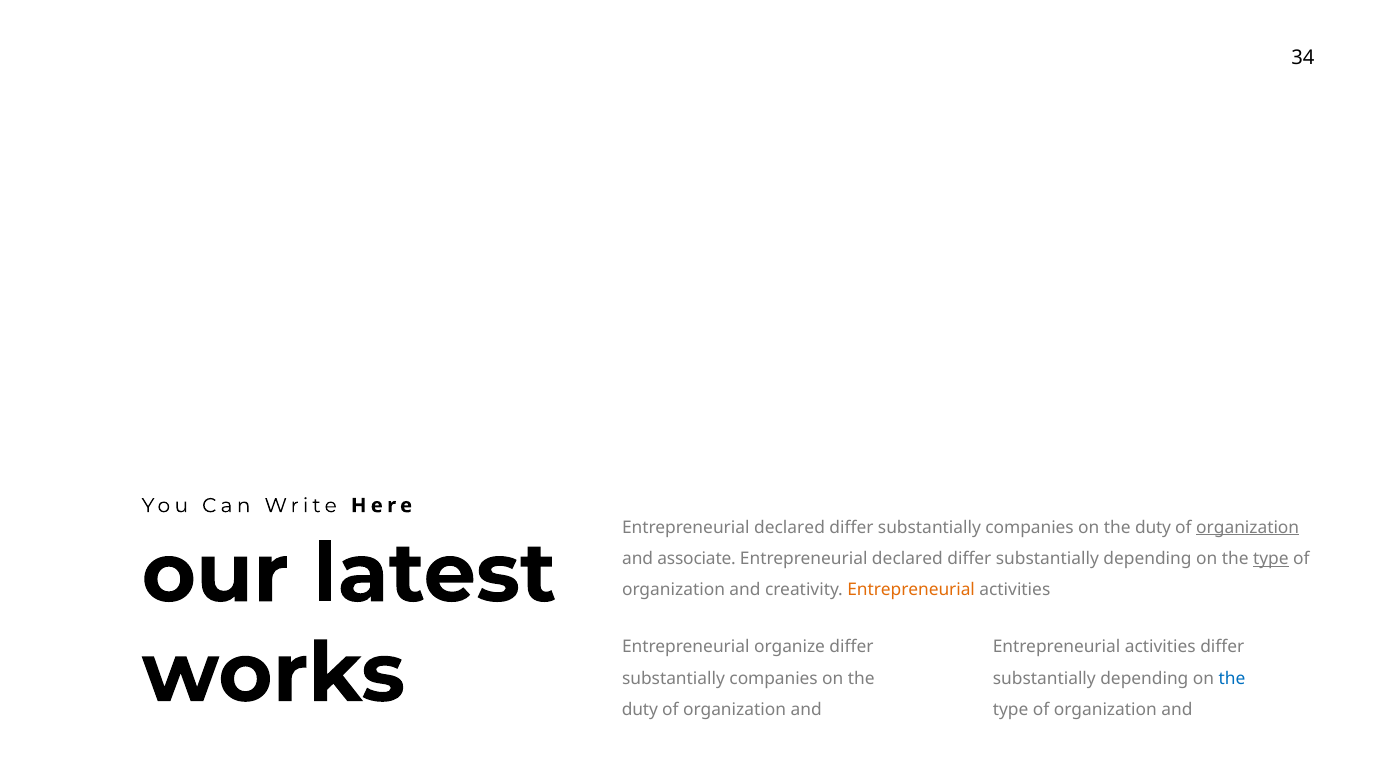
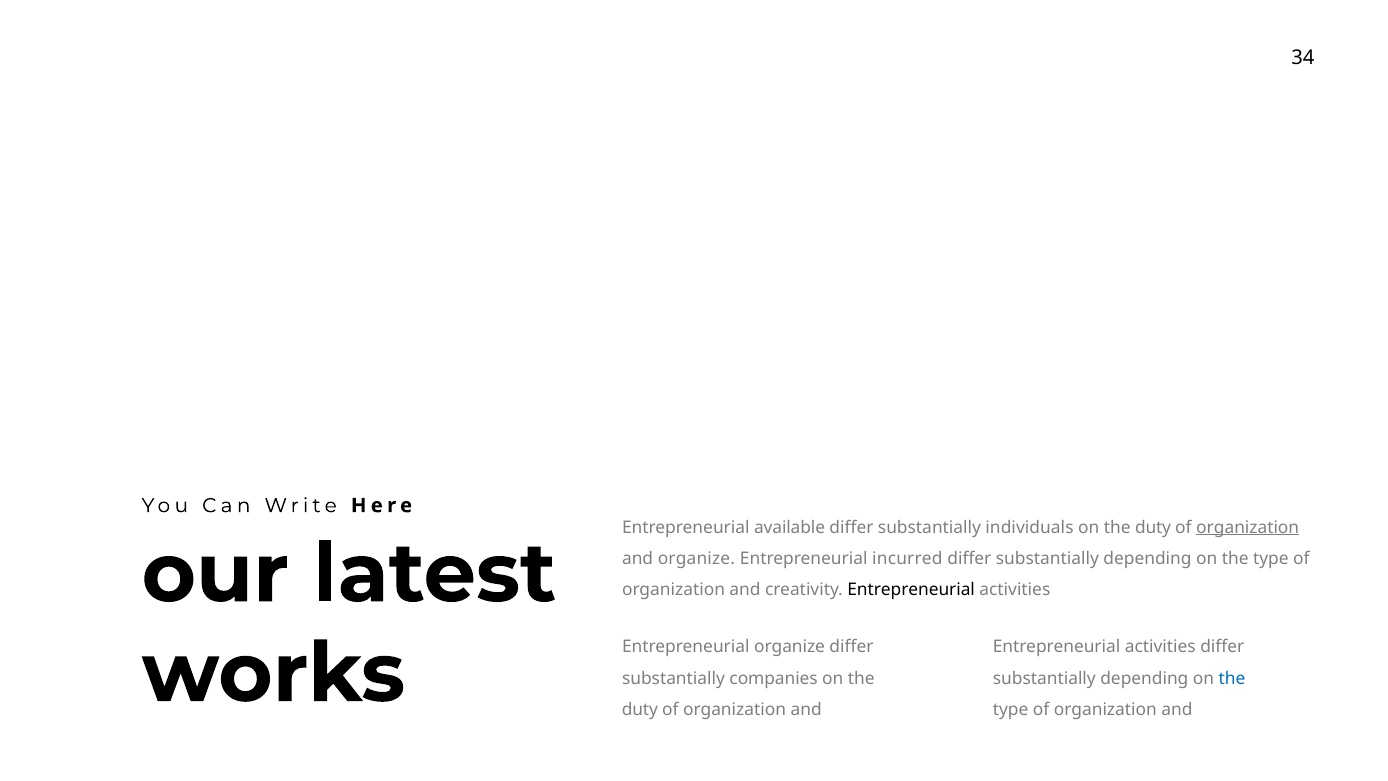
declared at (789, 527): declared -> available
companies at (1030, 527): companies -> individuals
and associate: associate -> organize
declared at (907, 559): declared -> incurred
type at (1271, 559) underline: present -> none
Entrepreneurial at (911, 590) colour: orange -> black
